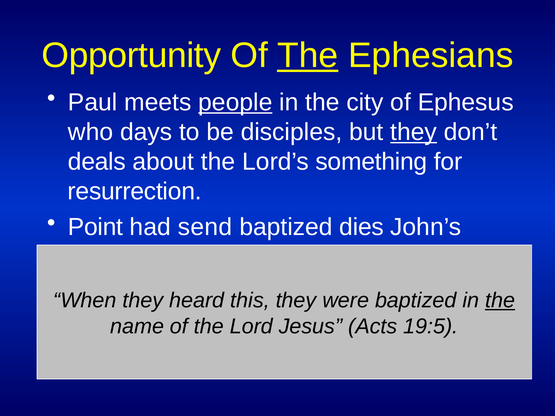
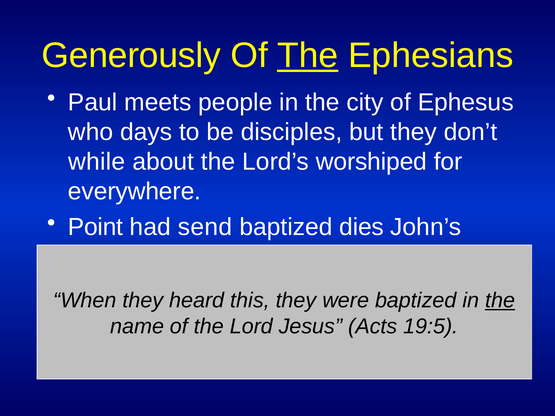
Opportunity: Opportunity -> Generously
people underline: present -> none
they at (414, 132) underline: present -> none
deals: deals -> while
something: something -> worshiped
resurrection: resurrection -> everywhere
